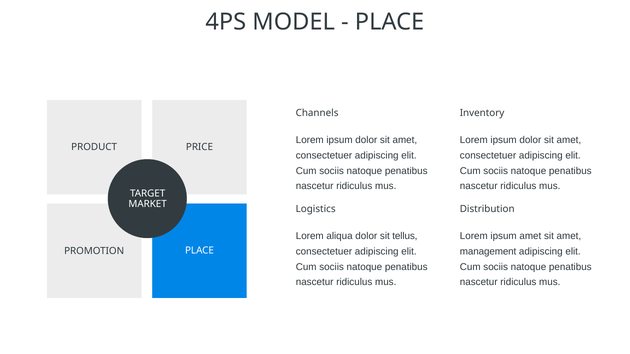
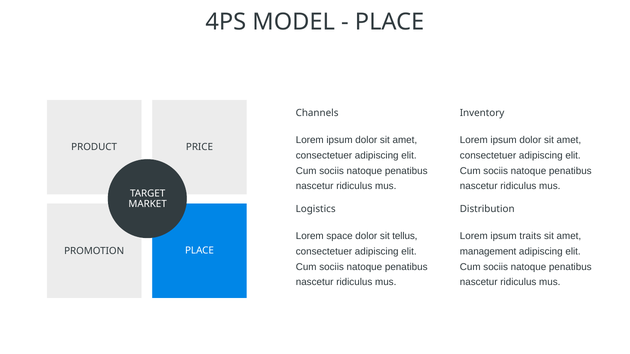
aliqua: aliqua -> space
ipsum amet: amet -> traits
